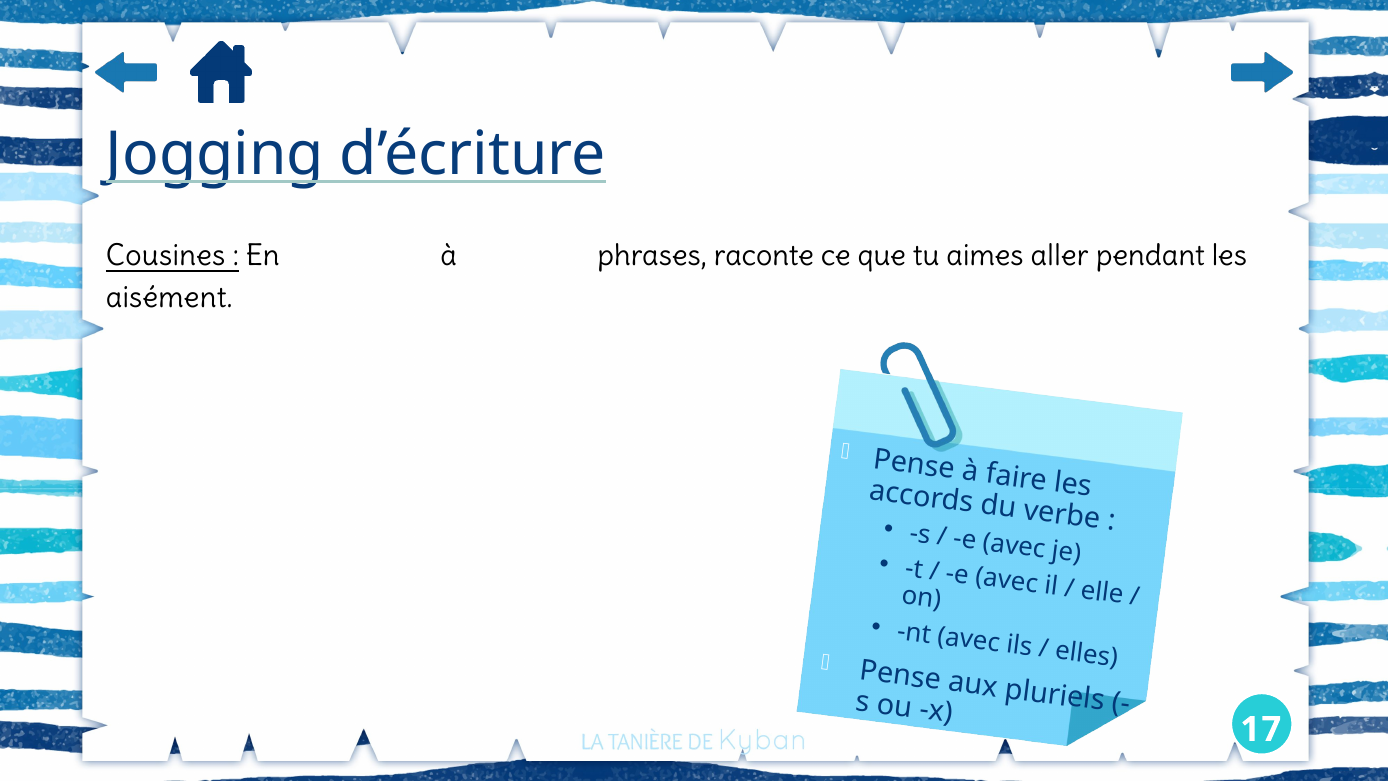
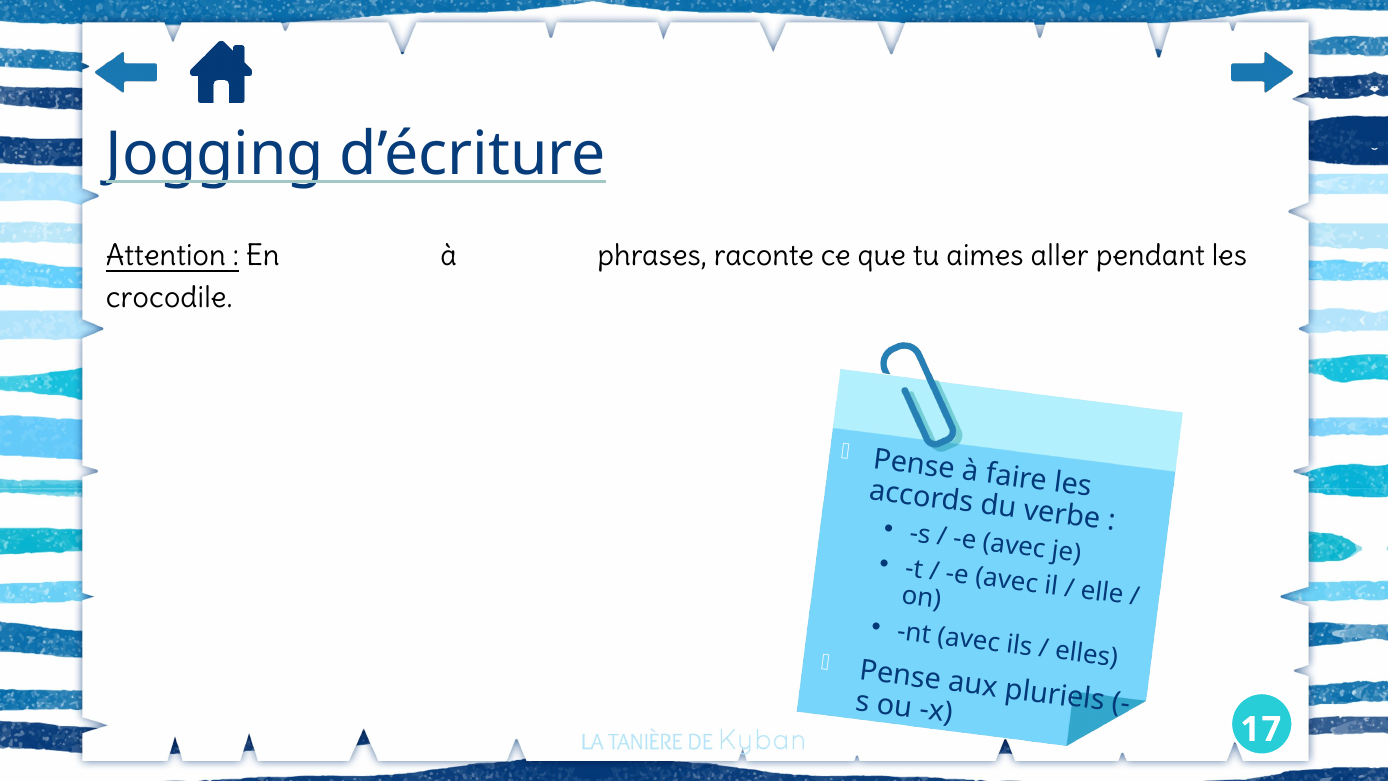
Cousines: Cousines -> Attention
aisément: aisément -> crocodile
